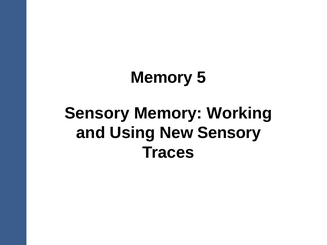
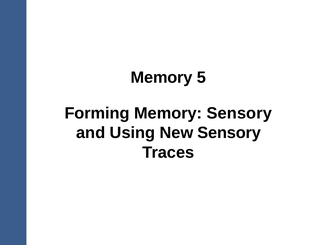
Sensory at (97, 113): Sensory -> Forming
Memory Working: Working -> Sensory
